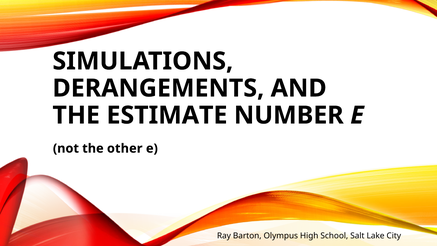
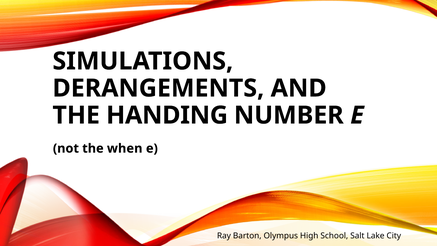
ESTIMATE: ESTIMATE -> HANDING
other: other -> when
